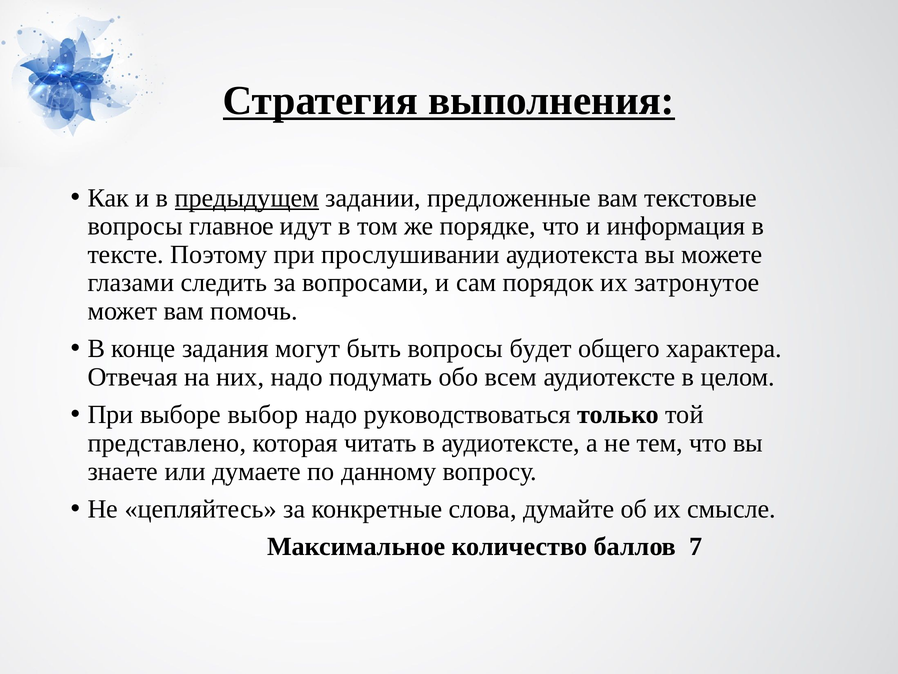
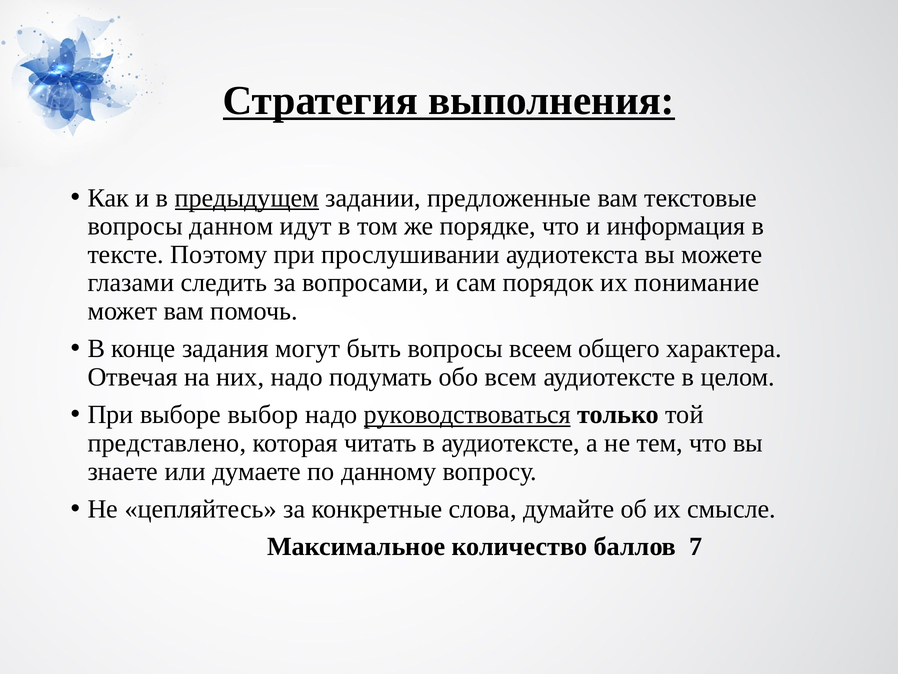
главное: главное -> данном
затронутое: затронутое -> понимание
будет: будет -> всеем
руководствоваться underline: none -> present
